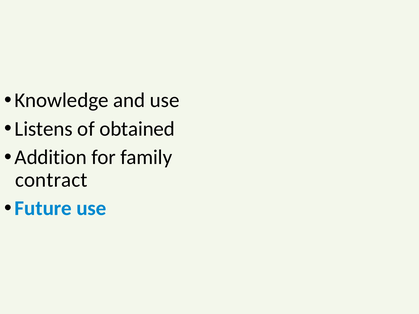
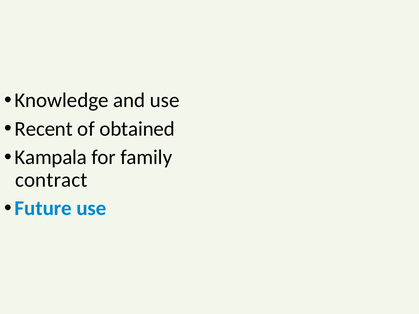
Listens: Listens -> Recent
Addition: Addition -> Kampala
